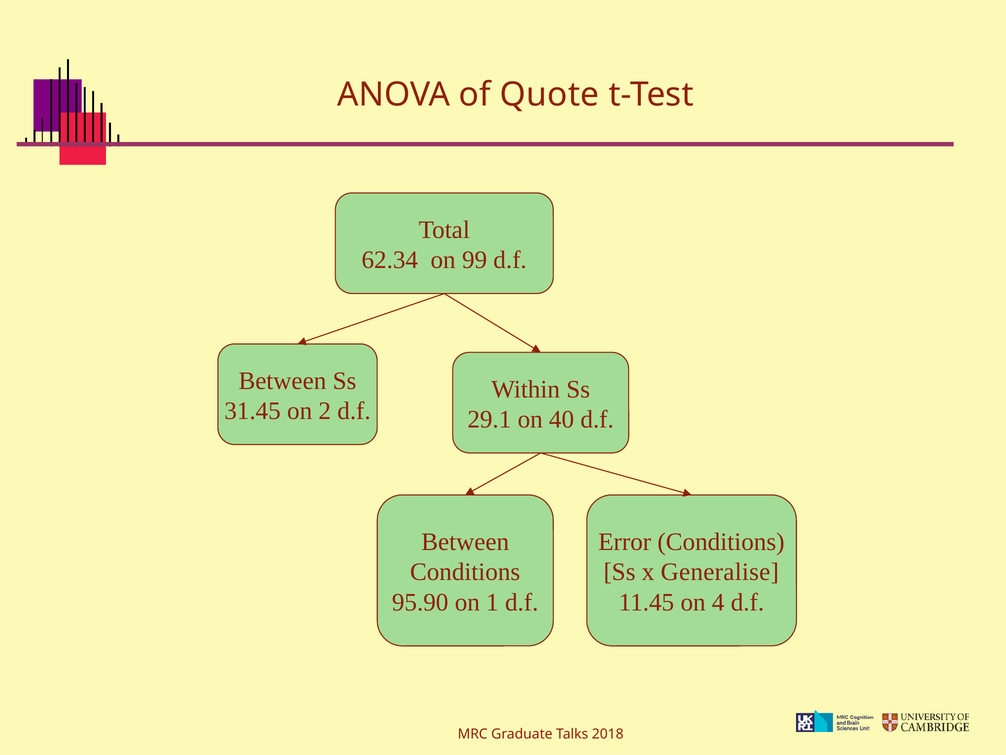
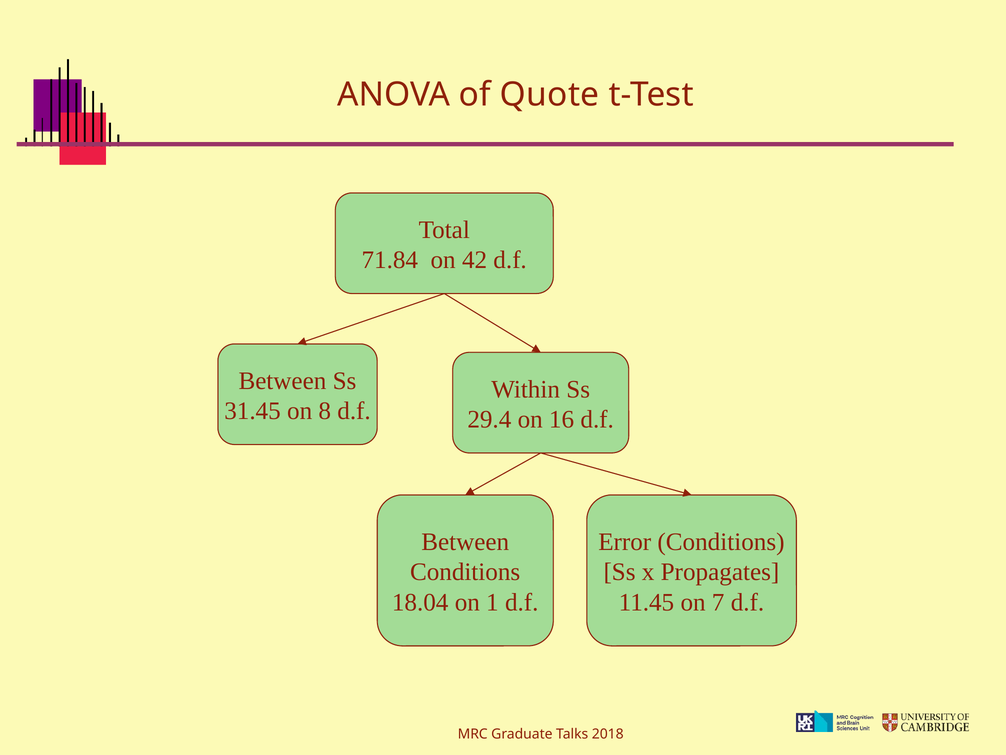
62.34: 62.34 -> 71.84
99: 99 -> 42
2: 2 -> 8
29.1: 29.1 -> 29.4
40: 40 -> 16
Generalise: Generalise -> Propagates
95.90: 95.90 -> 18.04
4: 4 -> 7
